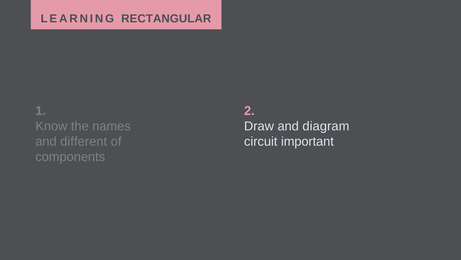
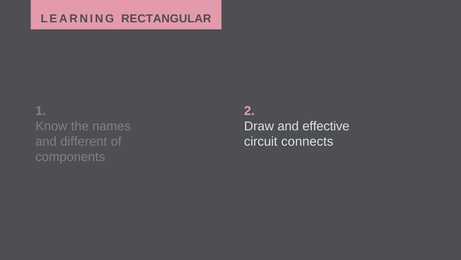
diagram: diagram -> effective
important: important -> connects
